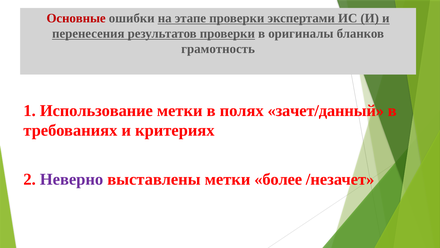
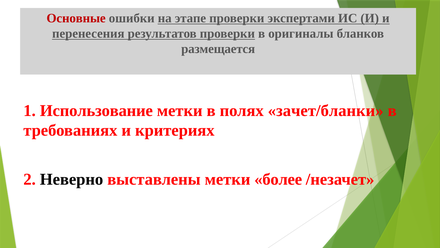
грамотность: грамотность -> размещается
зачет/данный: зачет/данный -> зачет/бланки
Неверно colour: purple -> black
